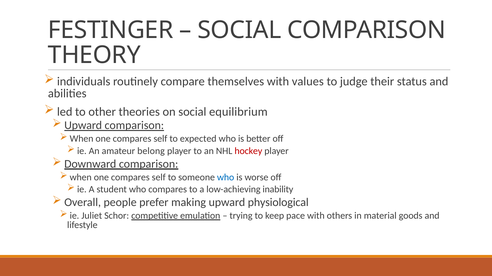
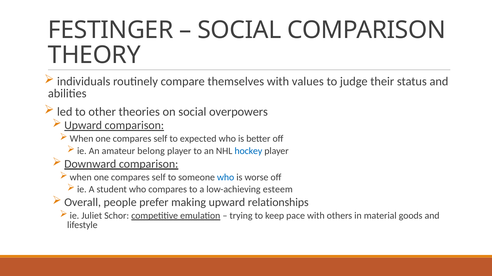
equilibrium: equilibrium -> overpowers
hockey colour: red -> blue
inability: inability -> esteem
physiological: physiological -> relationships
